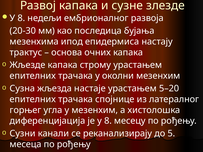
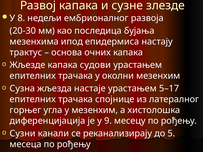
строму: строму -> судови
5–20: 5–20 -> 5–17
је у 8: 8 -> 9
